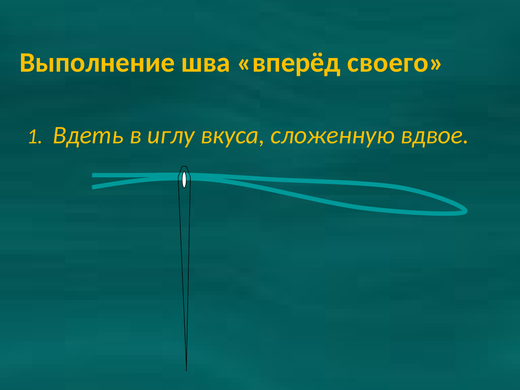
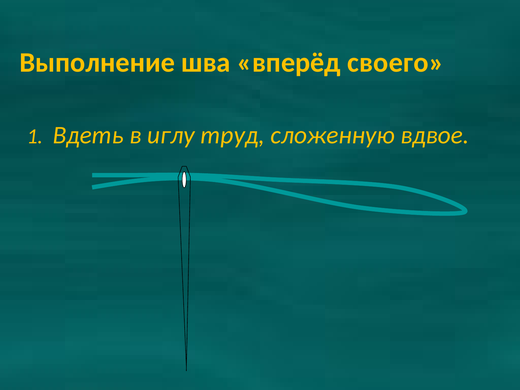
вкуса: вкуса -> труд
